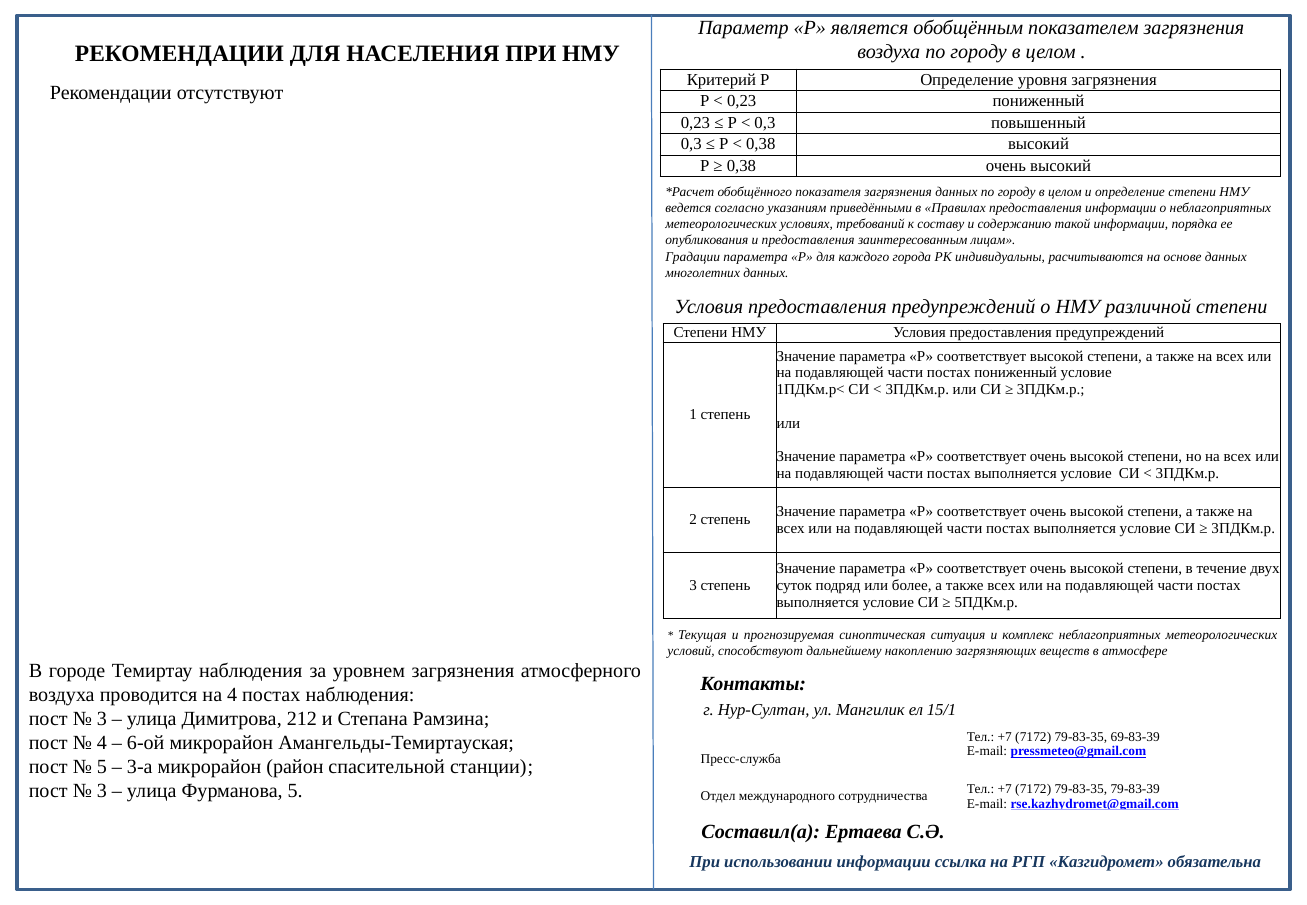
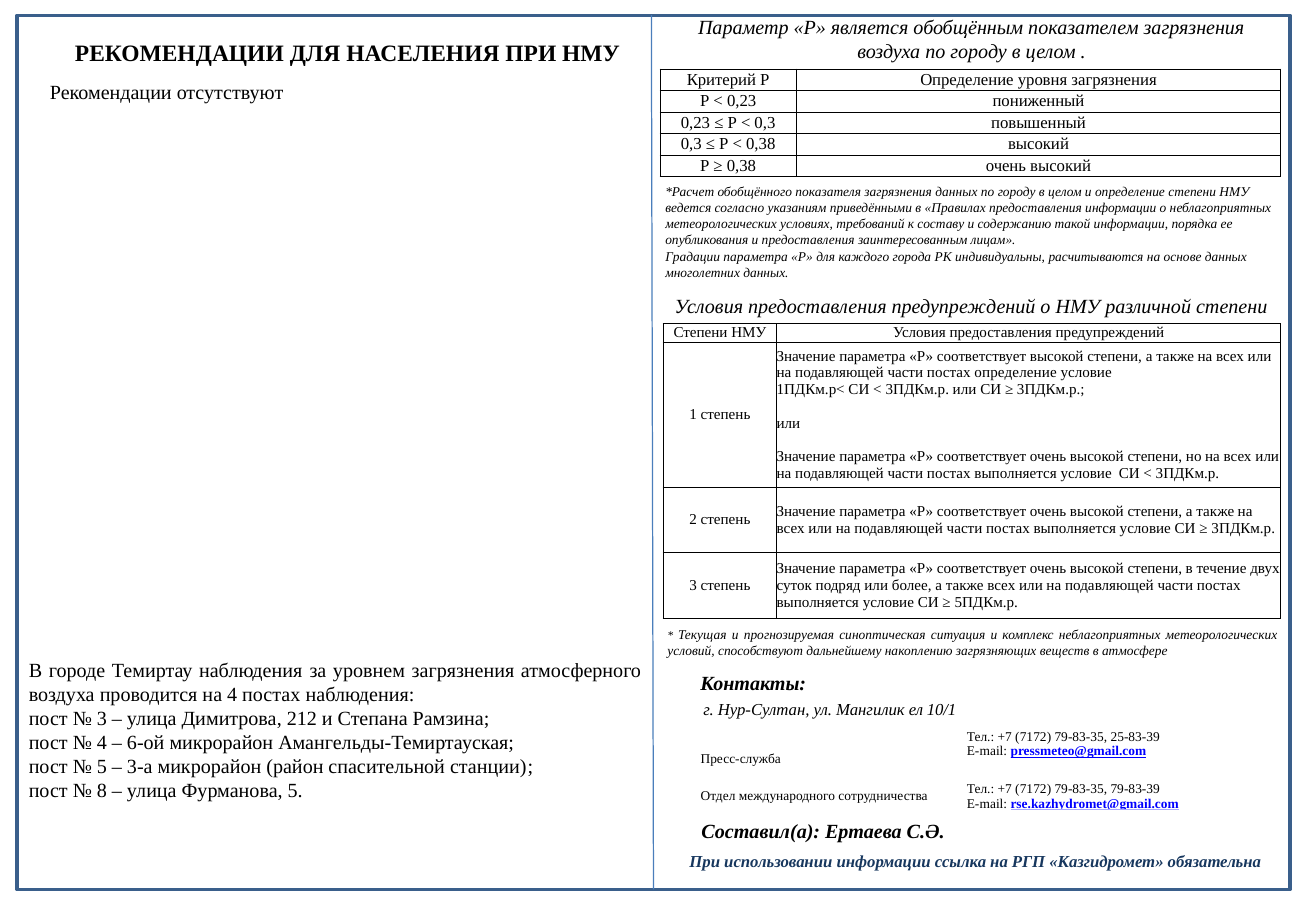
постах пониженный: пониженный -> определение
15/1: 15/1 -> 10/1
69-83-39: 69-83-39 -> 25-83-39
3 at (102, 791): 3 -> 8
